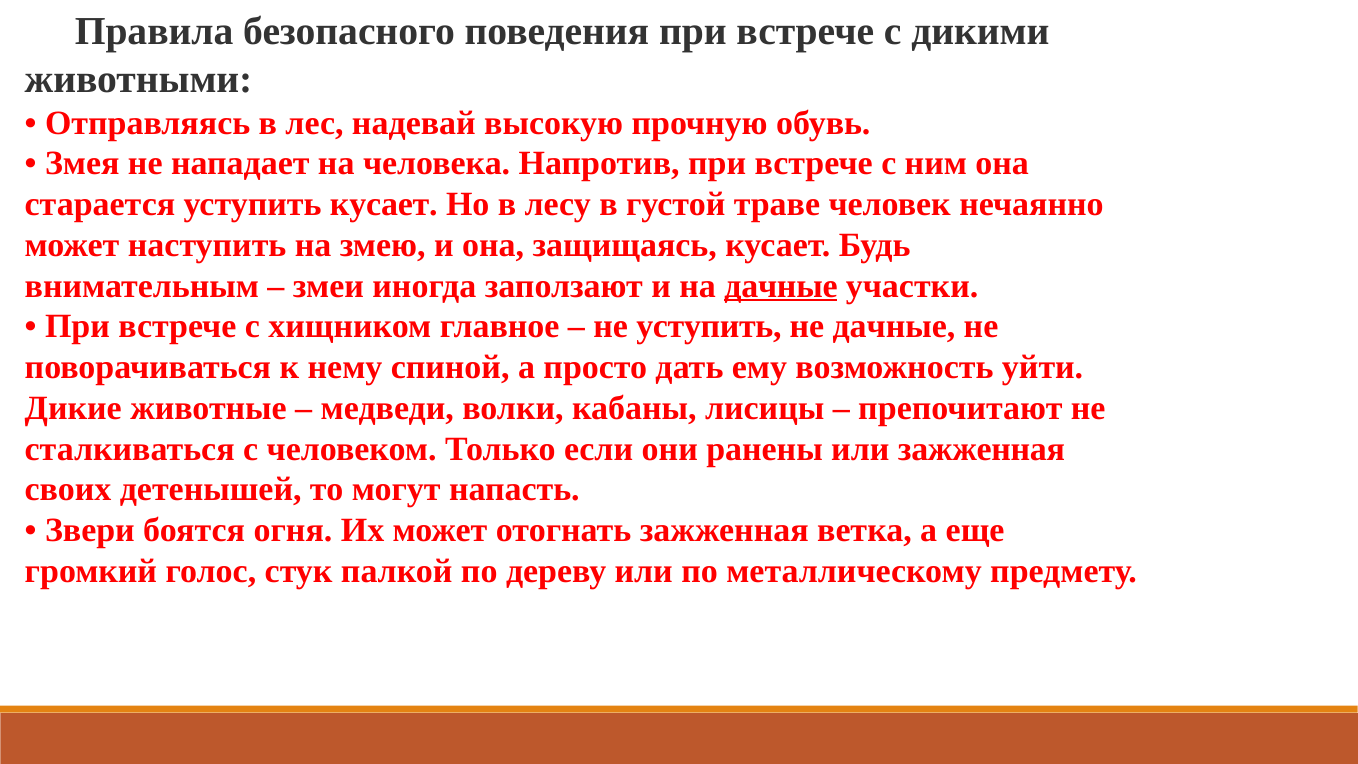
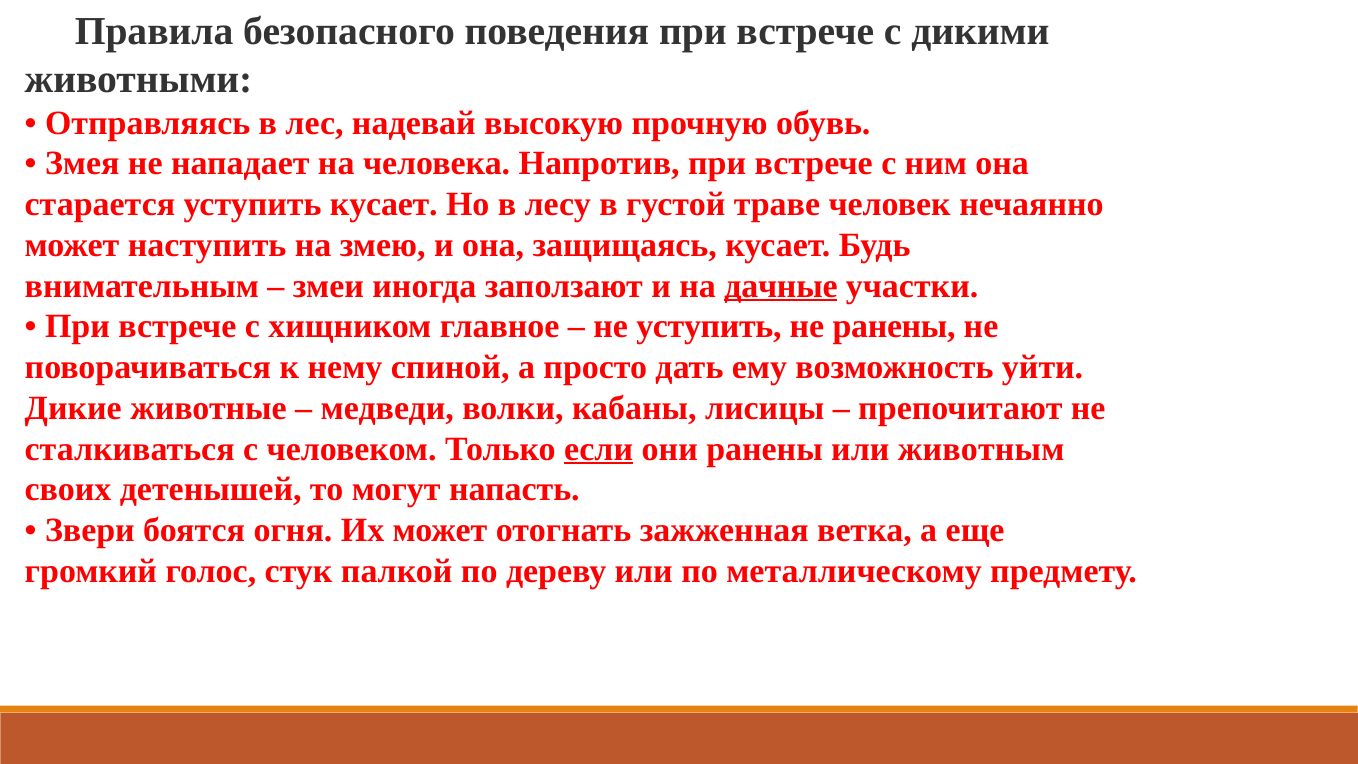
не дачные: дачные -> ранены
если underline: none -> present
или зажженная: зажженная -> животным
